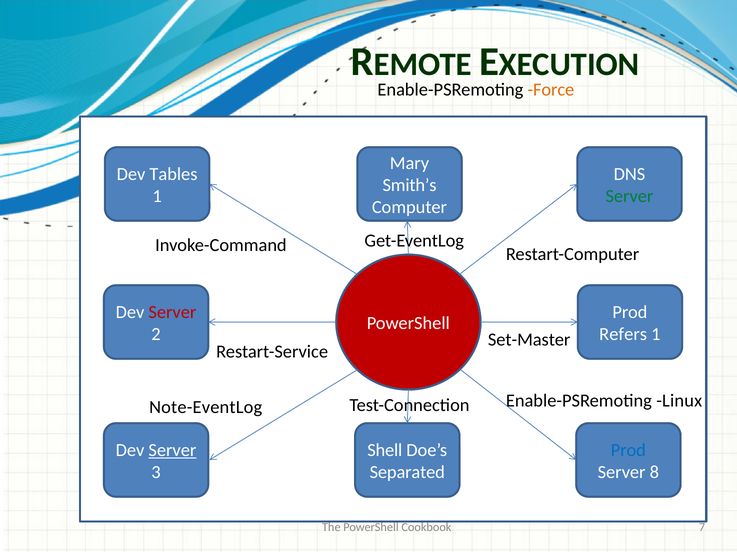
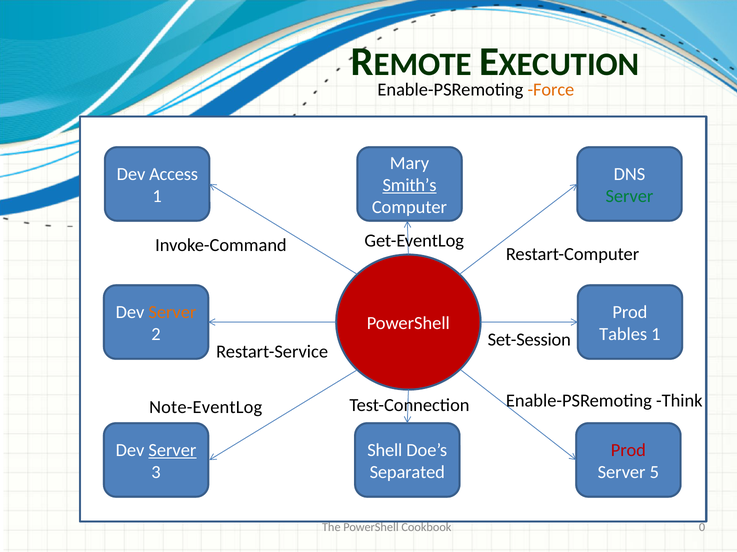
Tables: Tables -> Access
Smith’s underline: none -> present
Server at (172, 313) colour: red -> orange
Refers: Refers -> Tables
Set-Master: Set-Master -> Set-Session
Linux: Linux -> Think
Prod at (628, 451) colour: blue -> red
8: 8 -> 5
7: 7 -> 0
